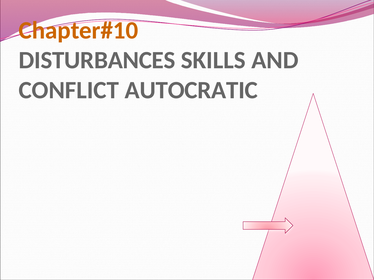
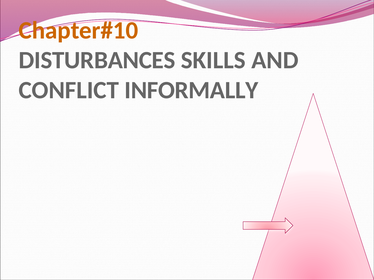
AUTOCRATIC: AUTOCRATIC -> INFORMALLY
